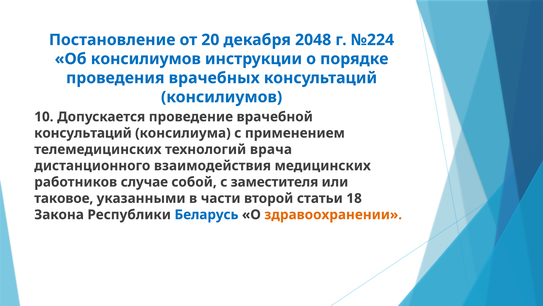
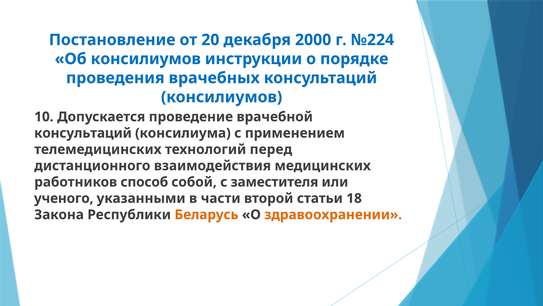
2048: 2048 -> 2000
врача: врача -> перед
случае: случае -> способ
таковое: таковое -> ученого
Беларусь colour: blue -> orange
